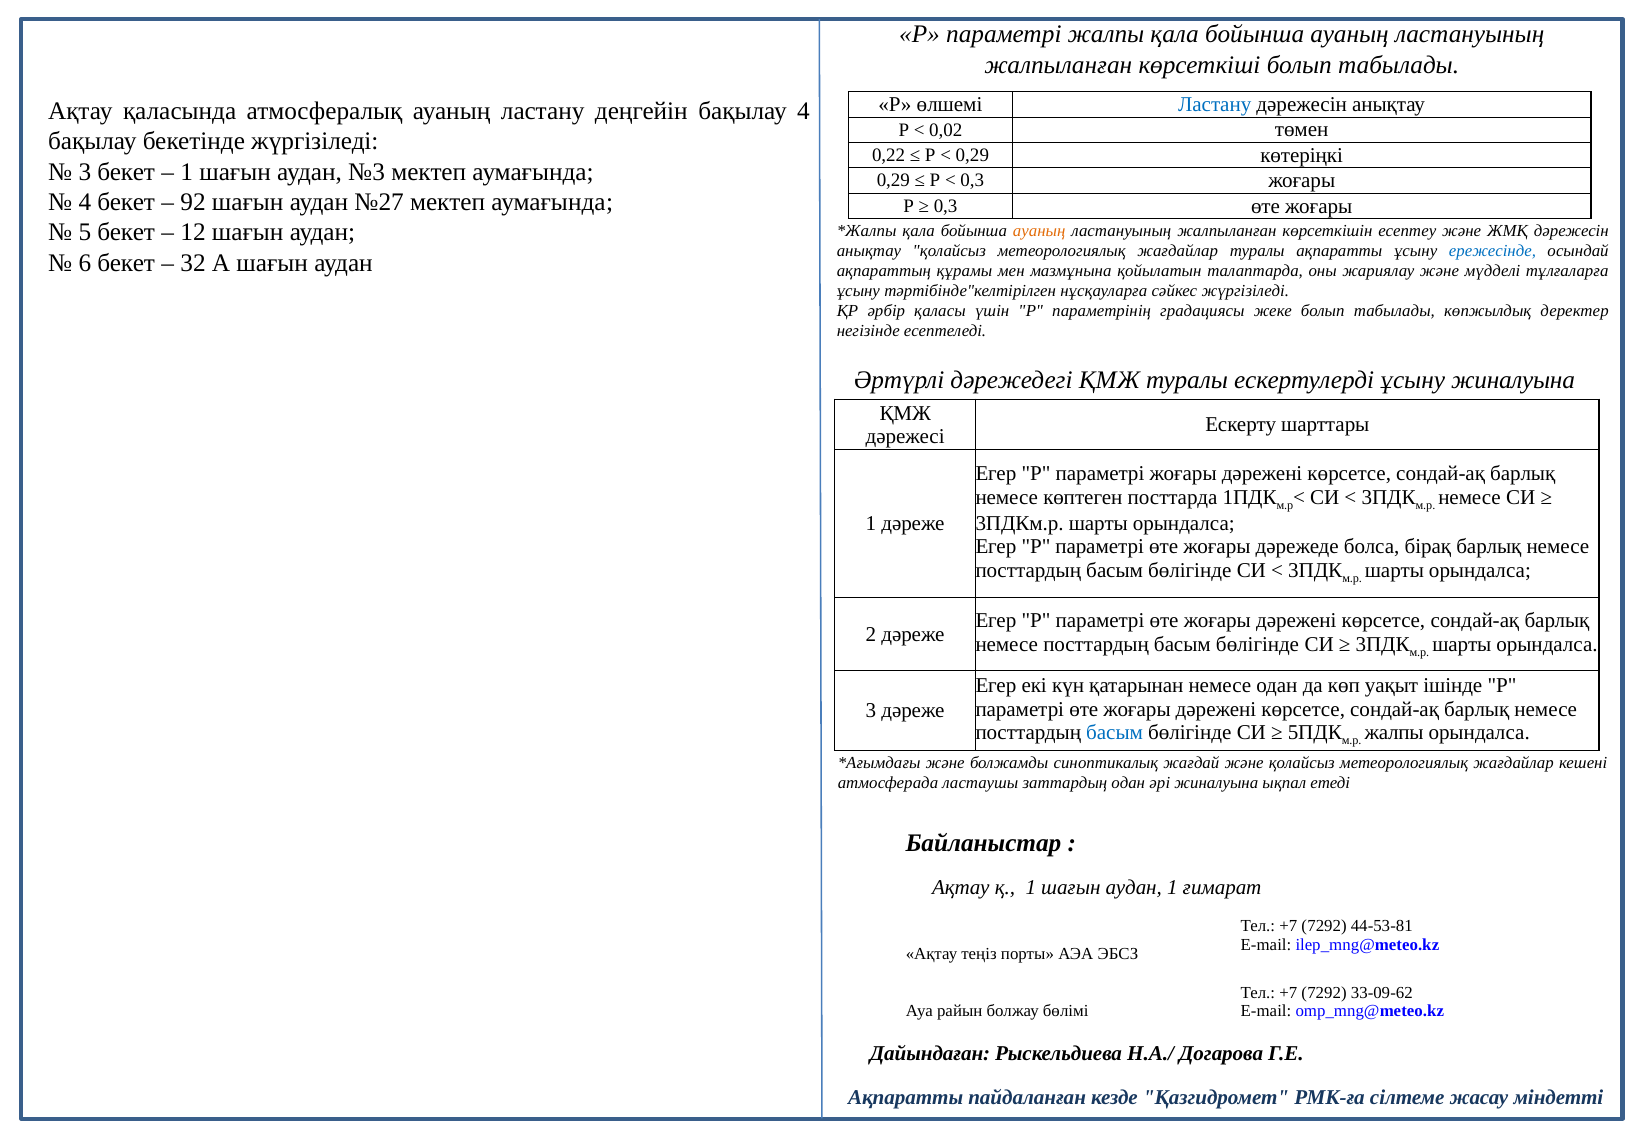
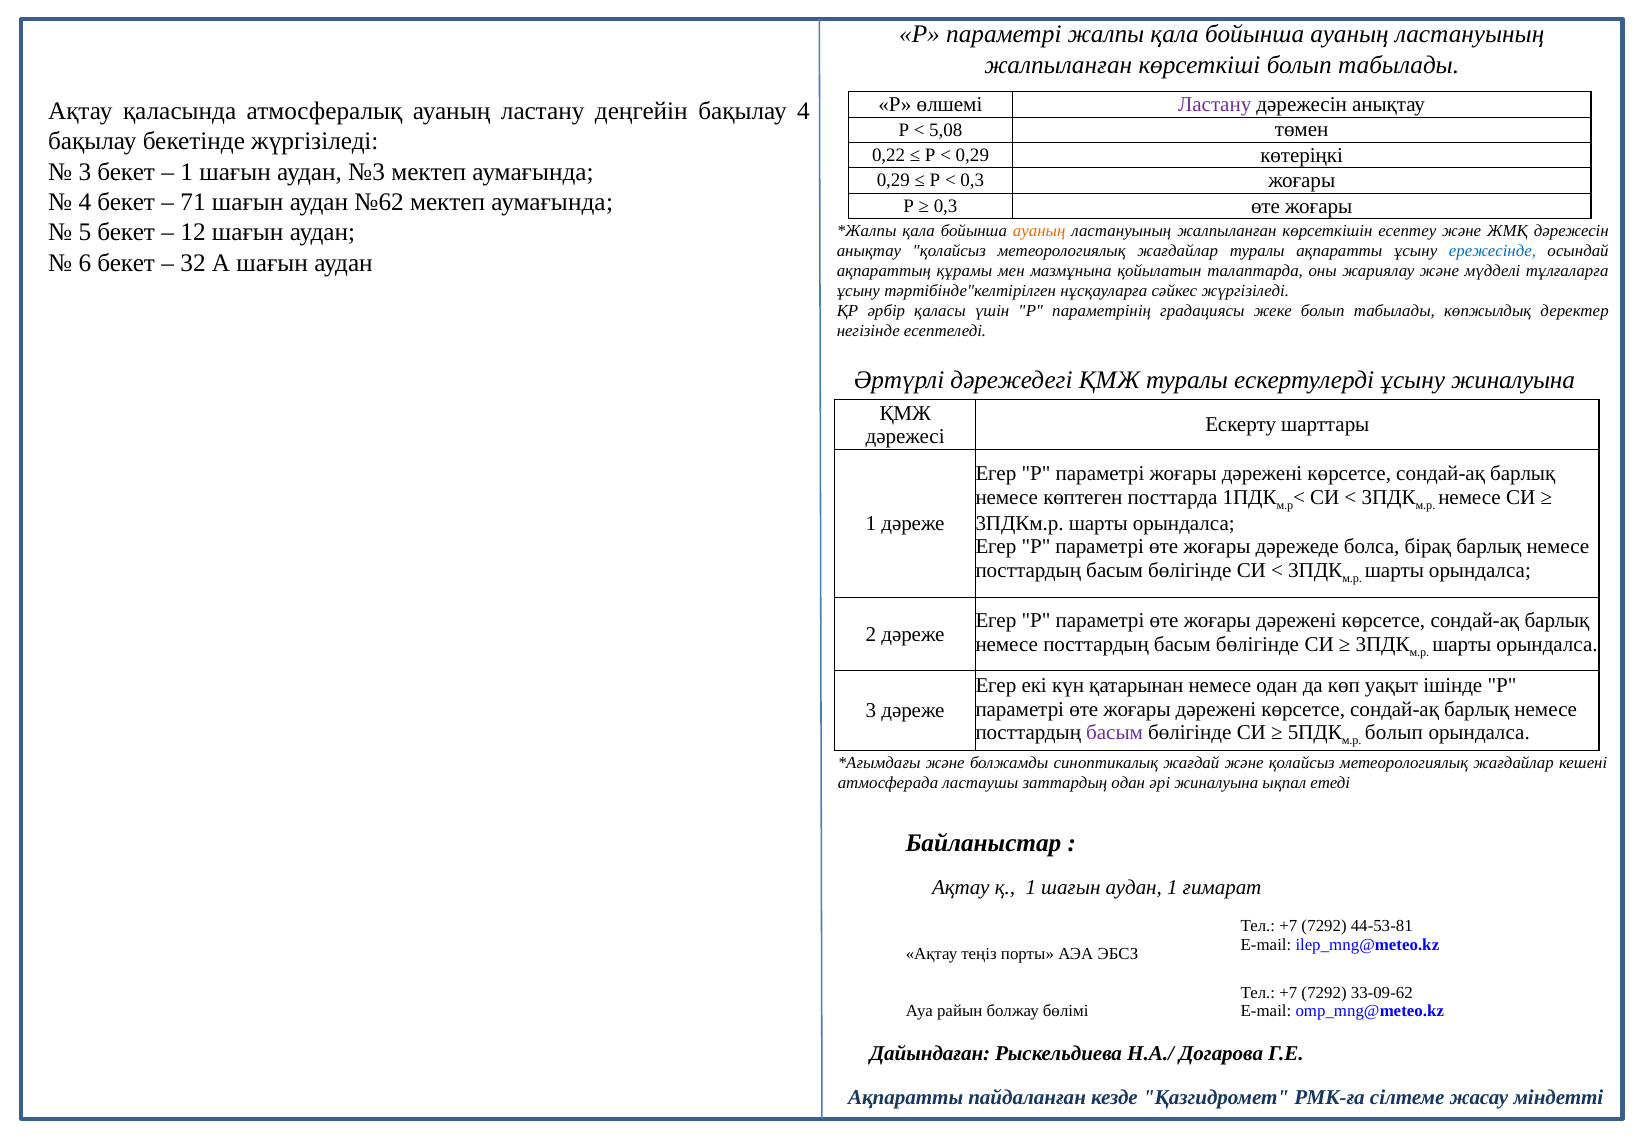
Ластану at (1215, 105) colour: blue -> purple
0,02: 0,02 -> 5,08
92: 92 -> 71
№27: №27 -> №62
басым at (1115, 732) colour: blue -> purple
жалпы at (1394, 732): жалпы -> болып
